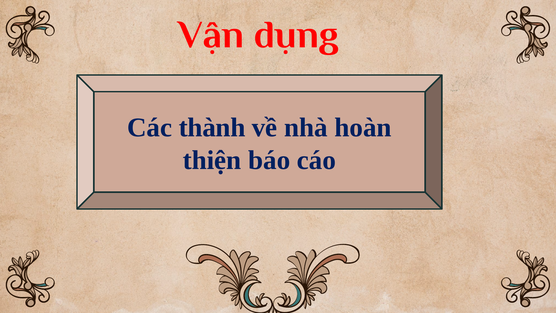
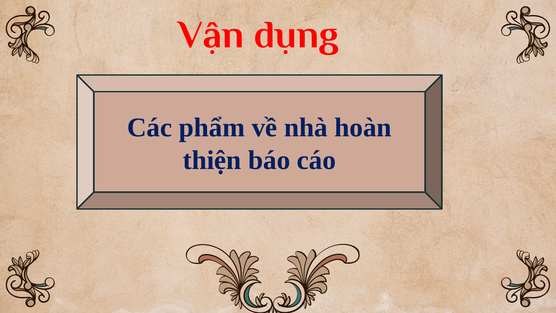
thành: thành -> phẩm
